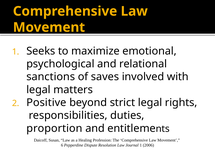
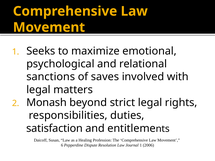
Positive: Positive -> Monash
proportion: proportion -> satisfaction
